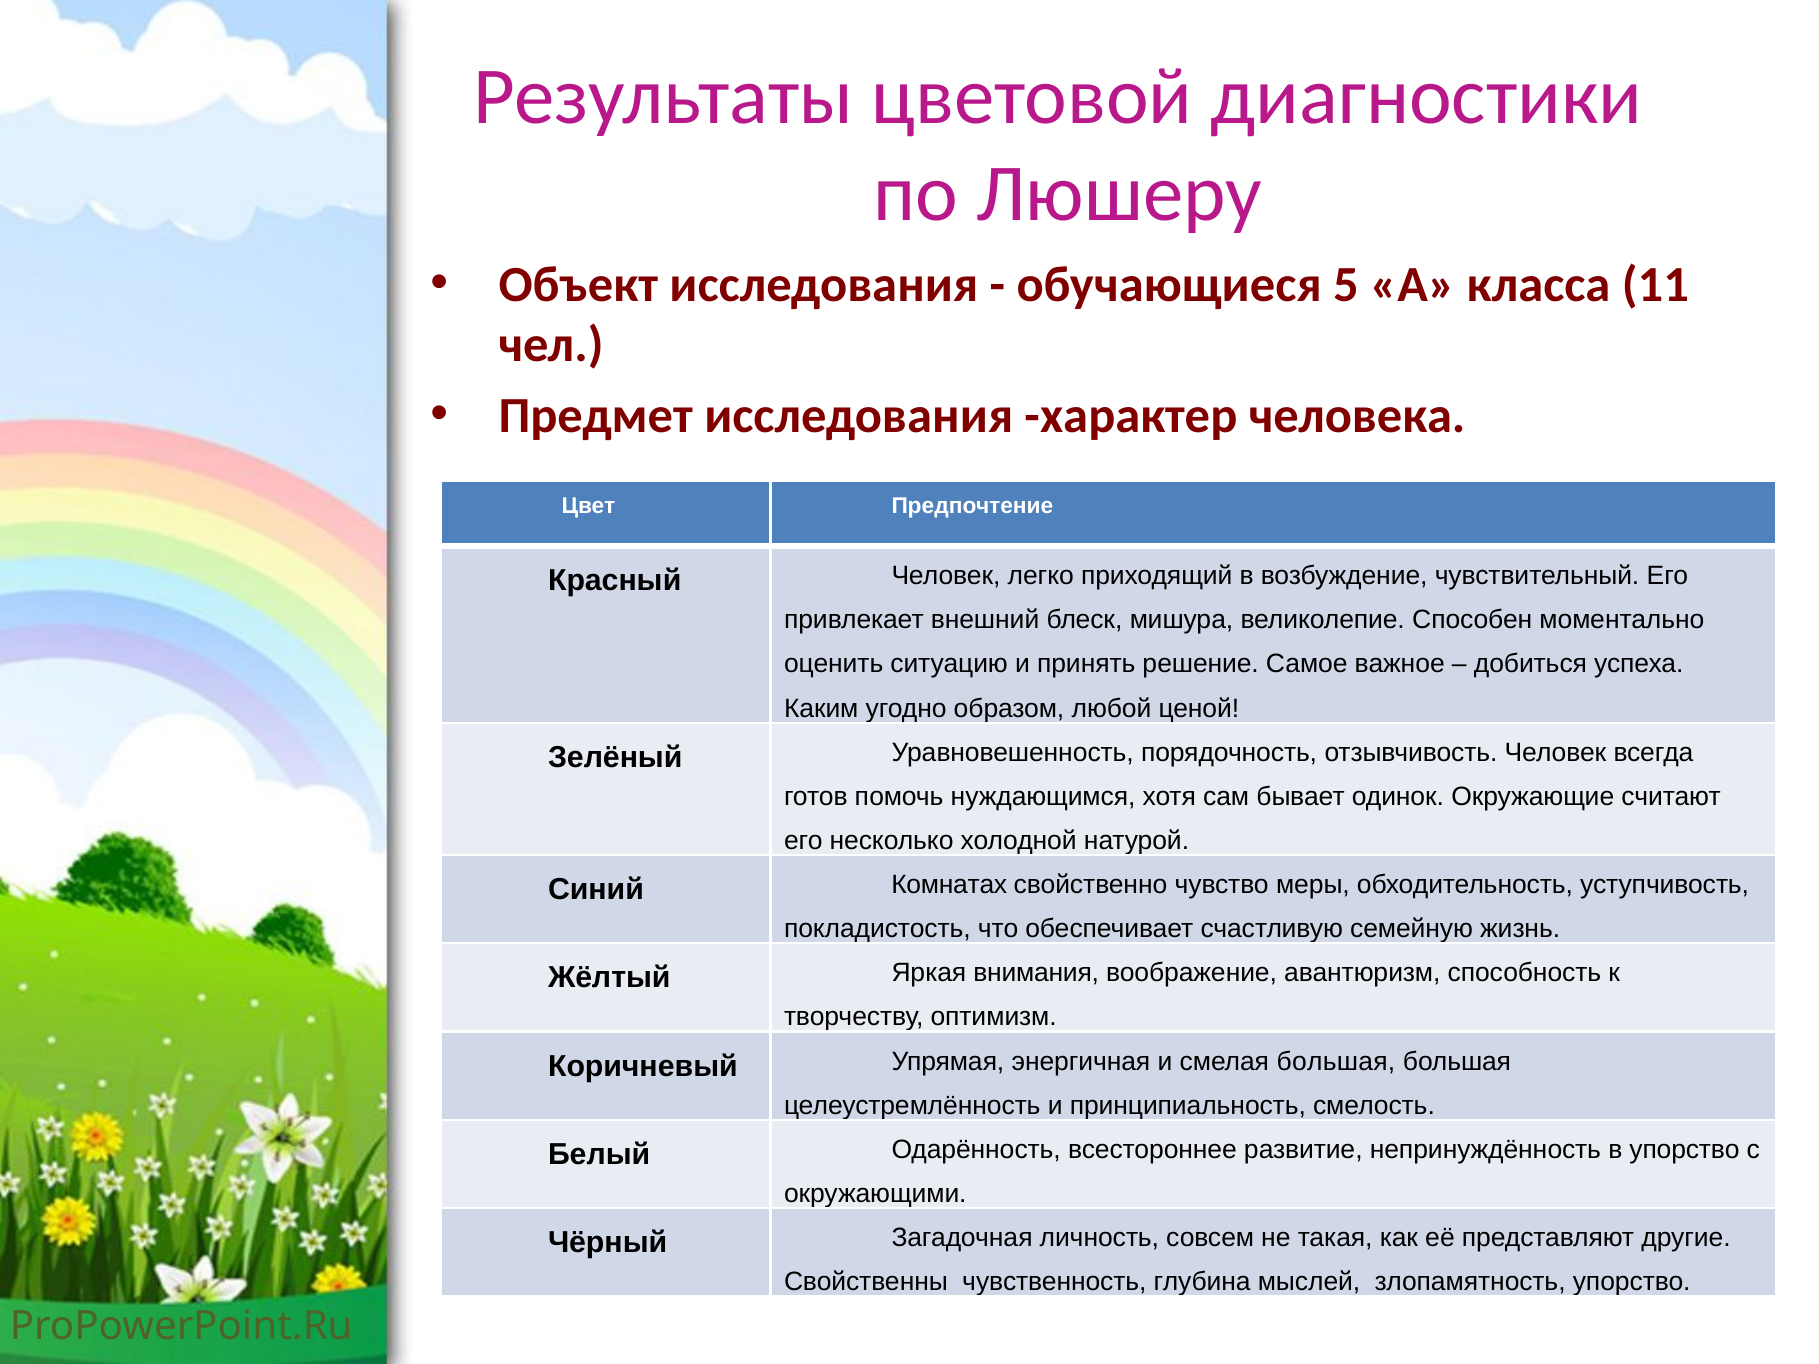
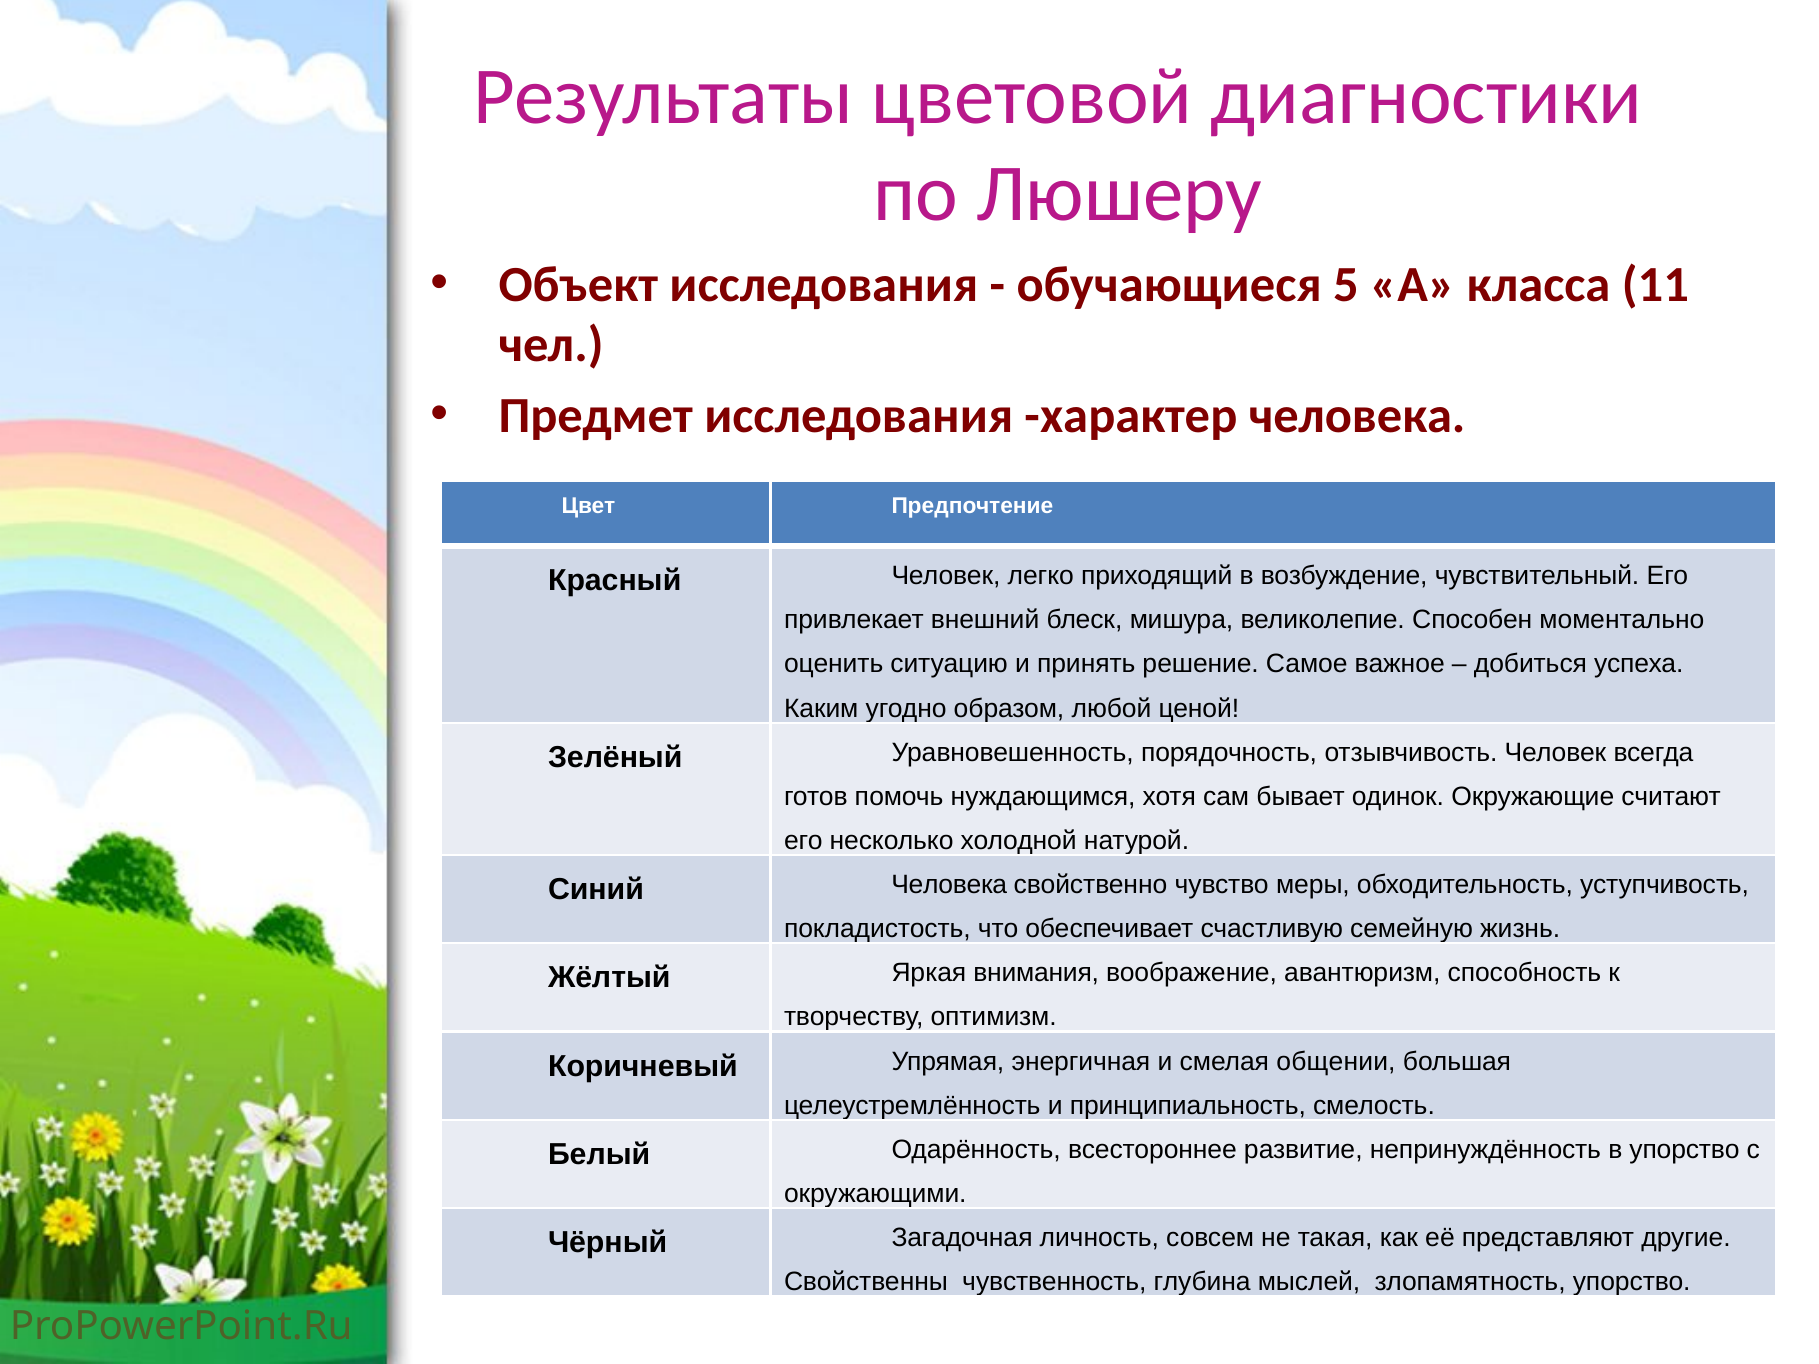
Синий Комнатах: Комнатах -> Человека
смелая большая: большая -> общении
